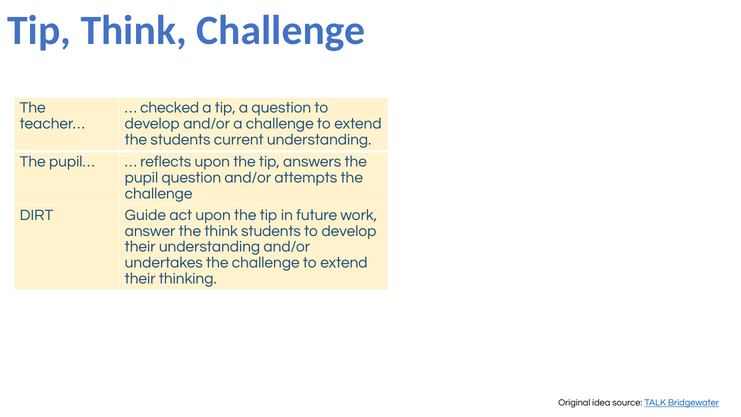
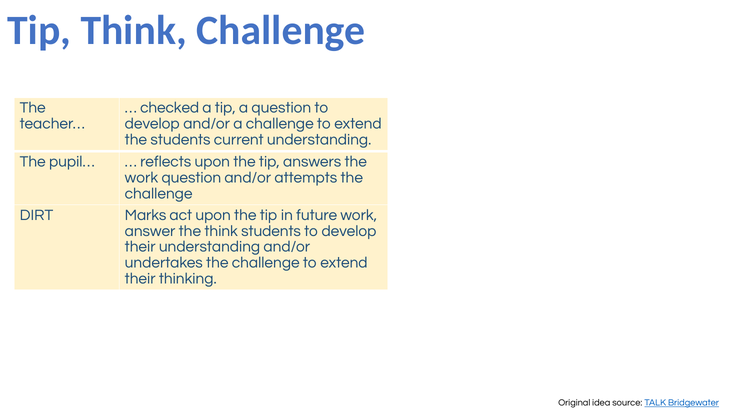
pupil at (141, 177): pupil -> work
Guide: Guide -> Marks
